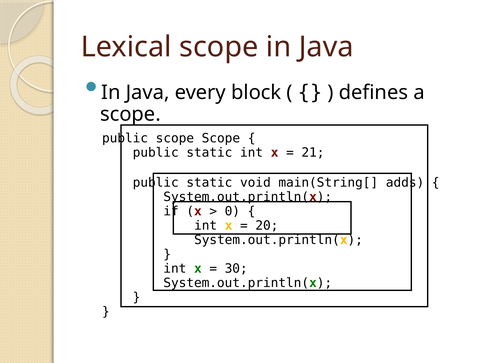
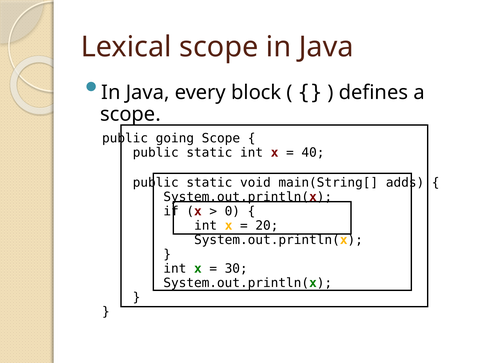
public scope: scope -> going
21: 21 -> 40
